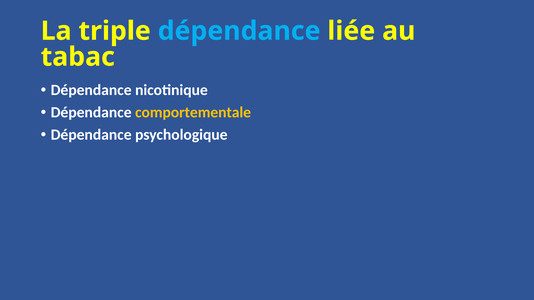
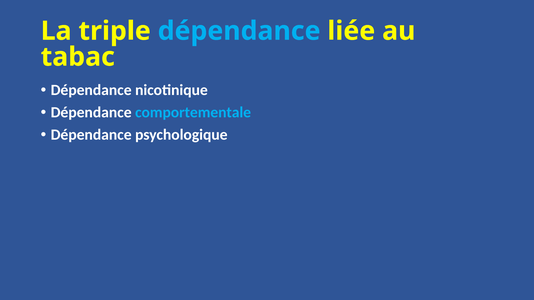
comportementale colour: yellow -> light blue
